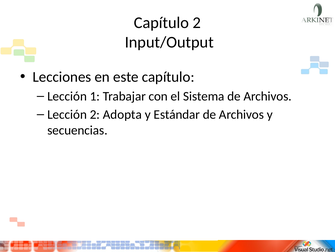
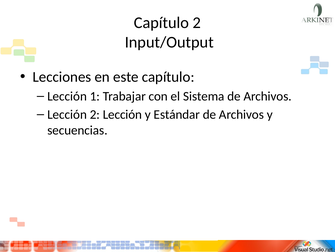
2 Adopta: Adopta -> Lección
